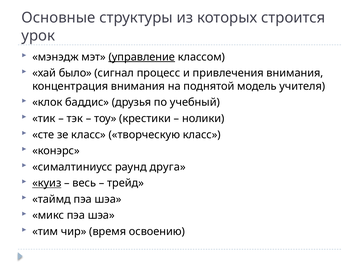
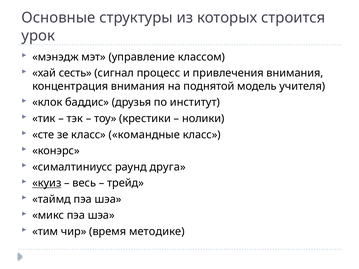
управление underline: present -> none
было: было -> сесть
учебный: учебный -> институт
творческую: творческую -> командные
освоению: освоению -> методике
